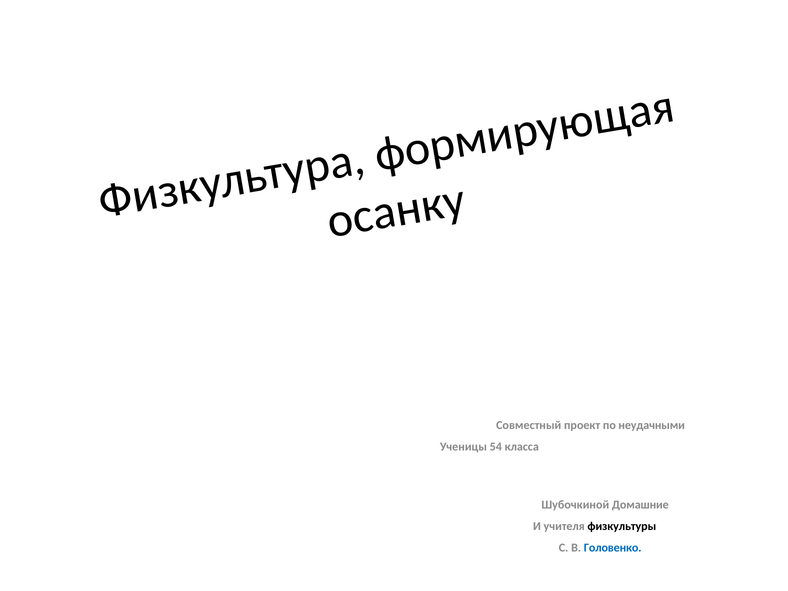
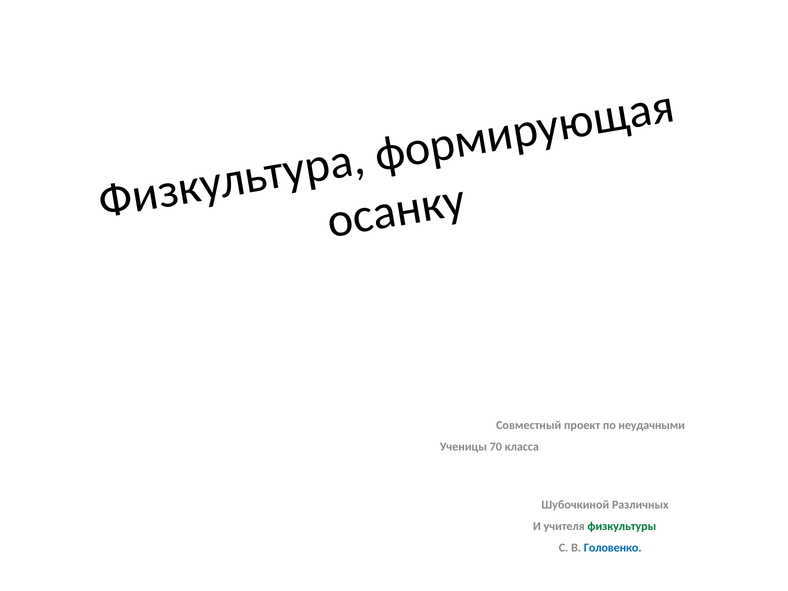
54: 54 -> 70
Домашние: Домашние -> Различных
физкультуры colour: black -> green
